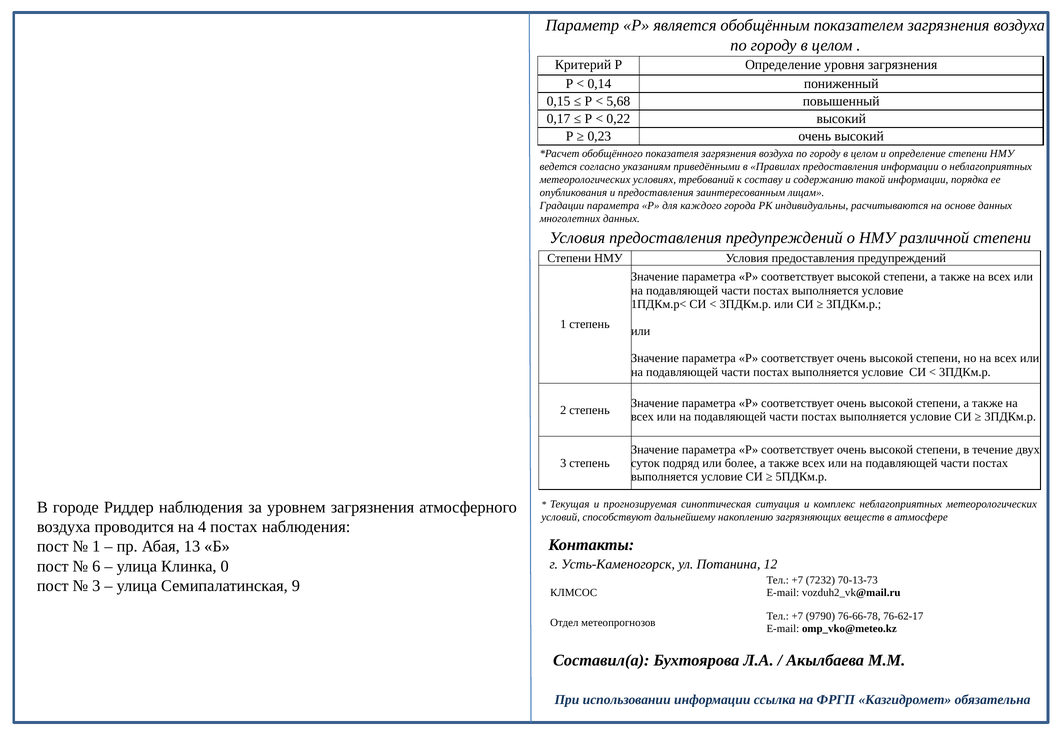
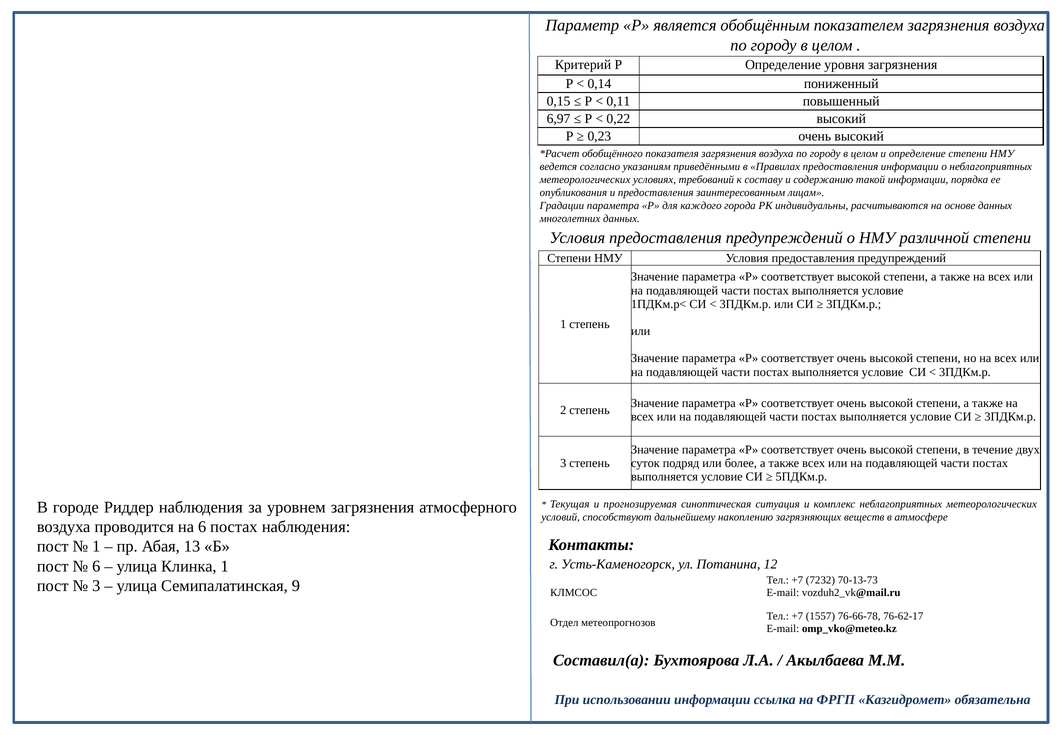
5,68: 5,68 -> 0,11
0,17: 0,17 -> 6,97
на 4: 4 -> 6
Клинка 0: 0 -> 1
9790: 9790 -> 1557
